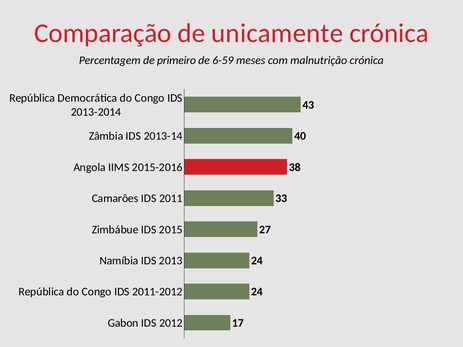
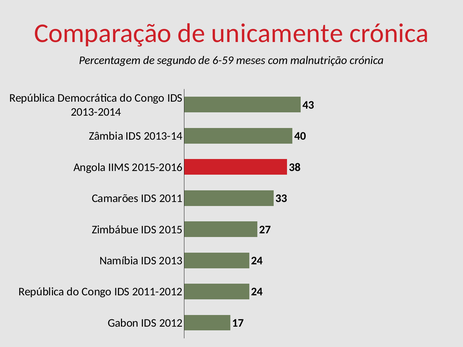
primeiro: primeiro -> segundo
